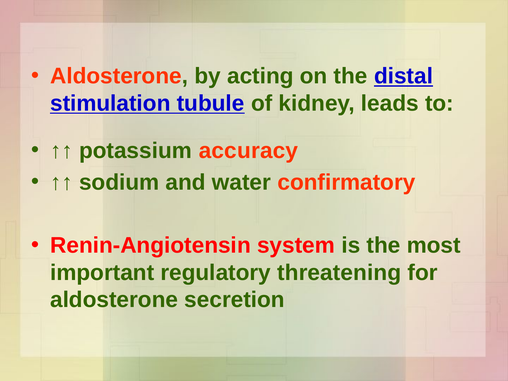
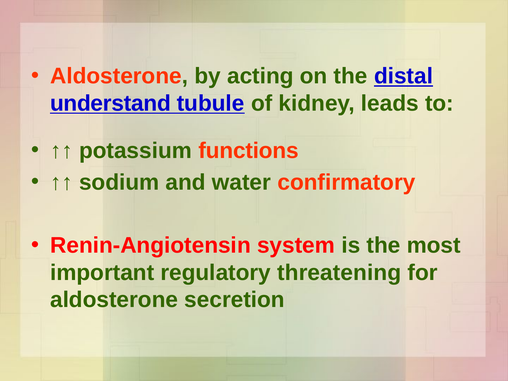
stimulation: stimulation -> understand
accuracy: accuracy -> functions
